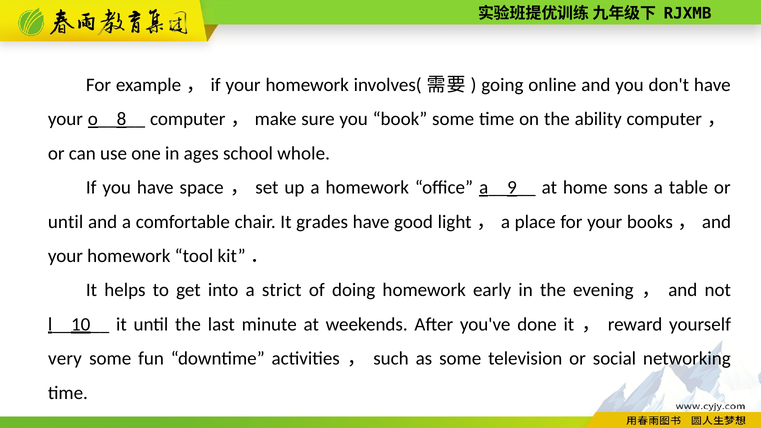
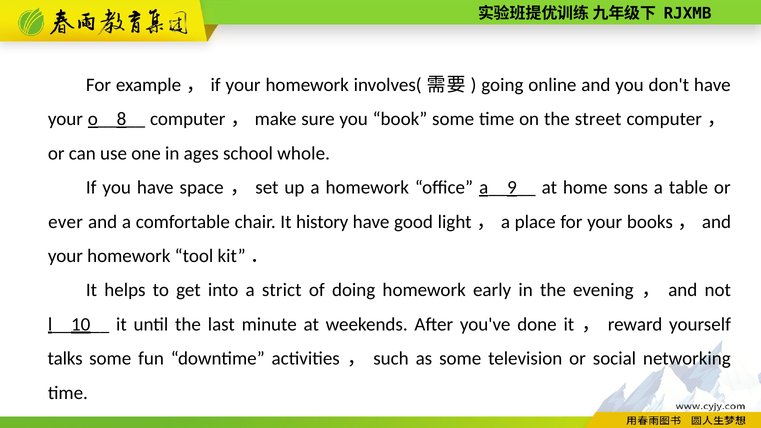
ability: ability -> street
until at (66, 222): until -> ever
grades: grades -> history
very: very -> talks
